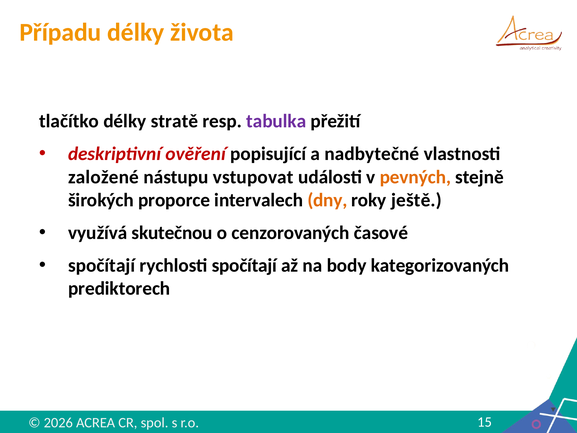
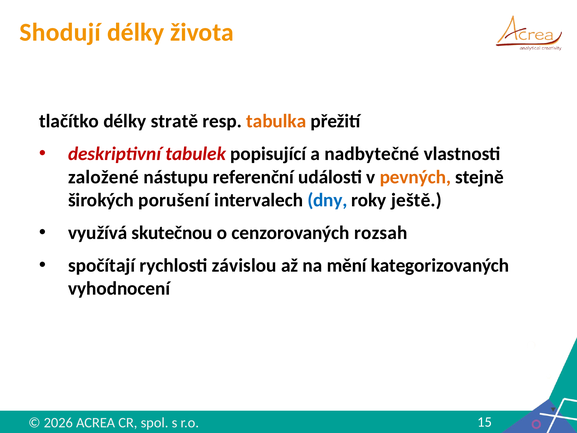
Případu: Případu -> Shodují
tabulka colour: purple -> orange
ověření: ověření -> tabulek
vstupovat: vstupovat -> referenční
proporce: proporce -> porušení
dny colour: orange -> blue
časové: časové -> rozsah
rychlosti spočítají: spočítají -> závislou
body: body -> mění
prediktorech: prediktorech -> vyhodnocení
